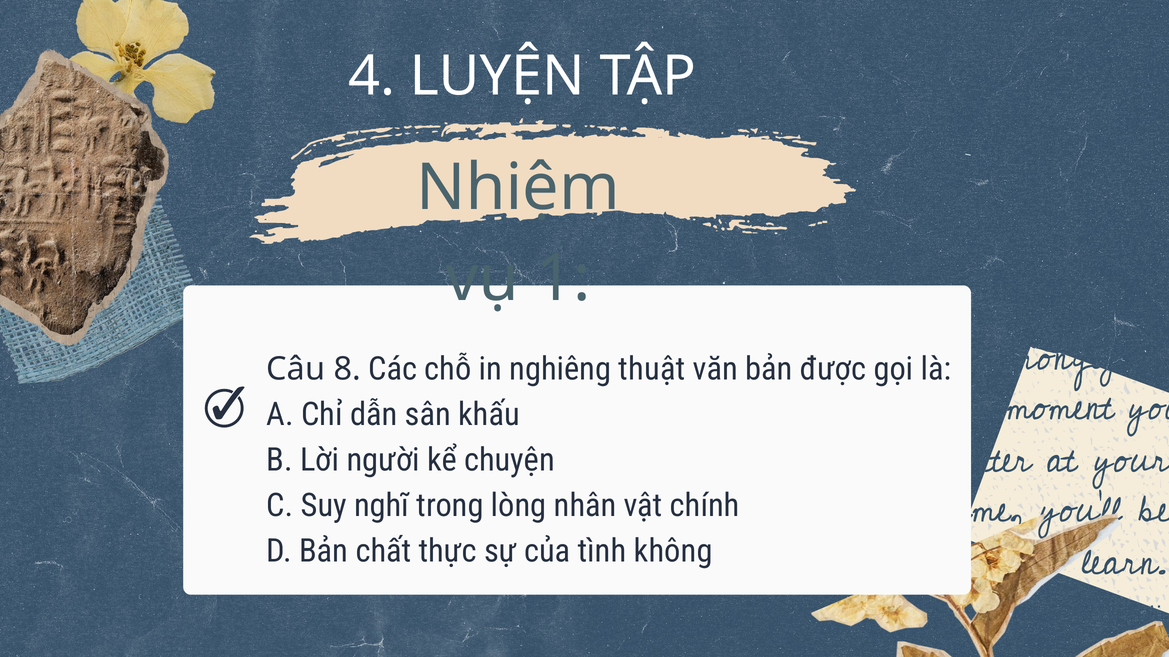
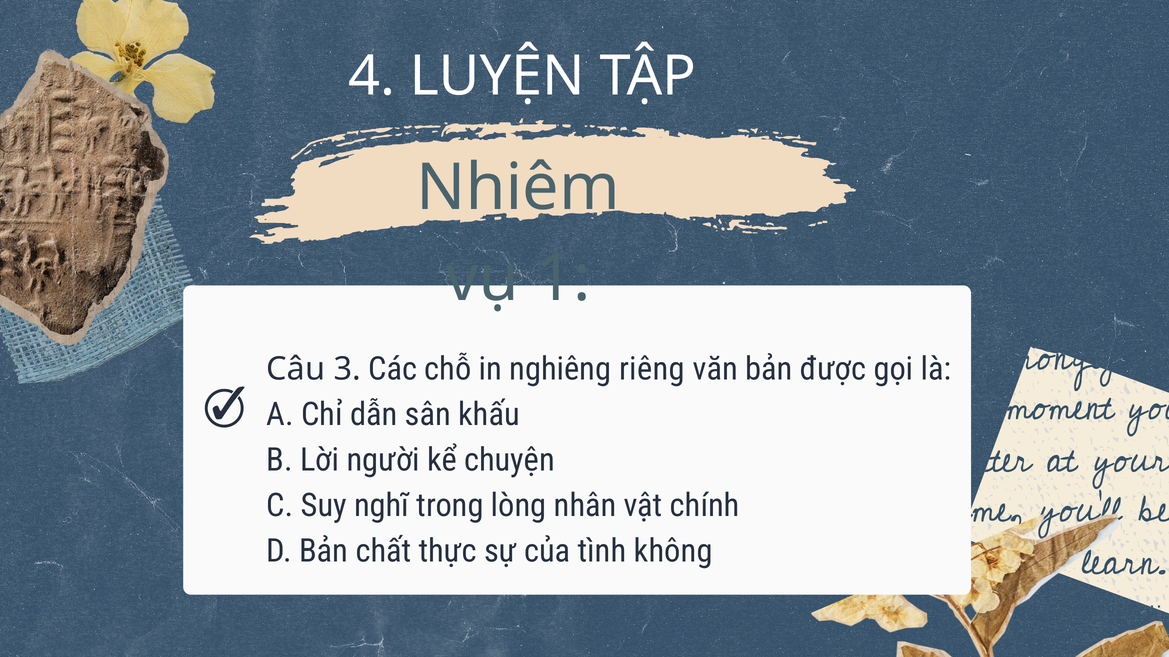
8: 8 -> 3
thuật: thuật -> riêng
